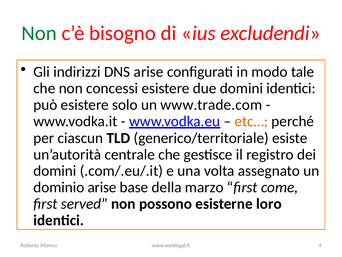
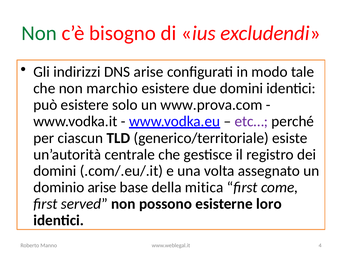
concessi: concessi -> marchio
www.trade.com: www.trade.com -> www.prova.com
etc… colour: orange -> purple
marzo: marzo -> mitica
